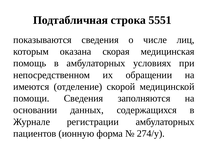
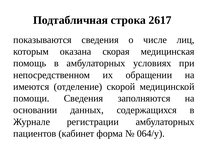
5551: 5551 -> 2617
ионную: ионную -> кабинет
274/у: 274/у -> 064/у
